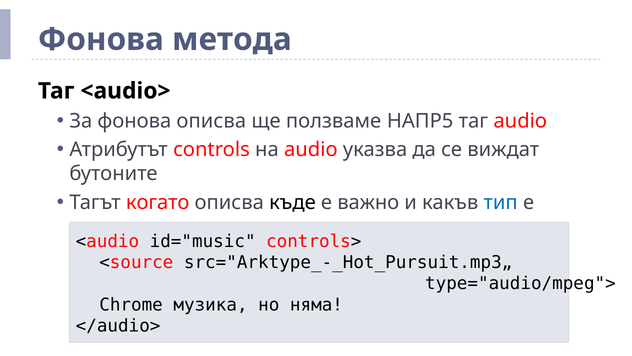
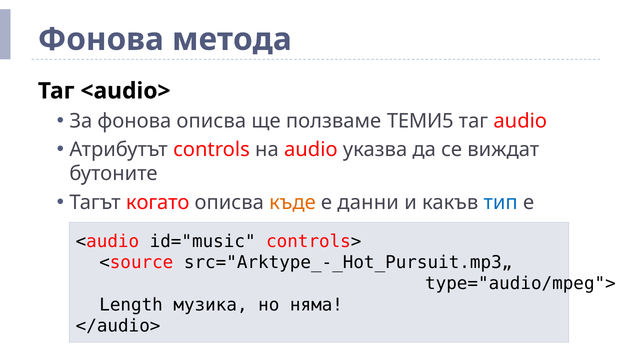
НАПР5: НАПР5 -> ТЕМИ5
къде colour: black -> orange
важно: важно -> данни
Chrome: Chrome -> Length
